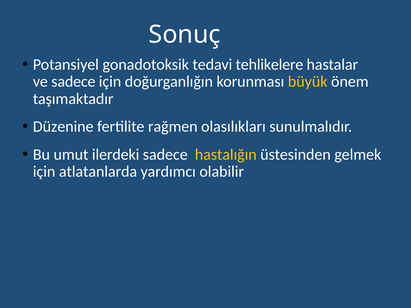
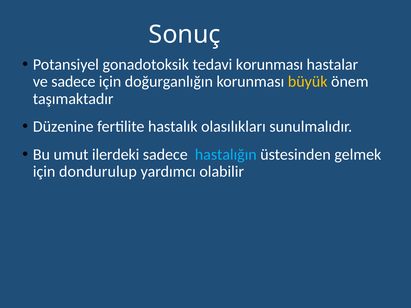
tedavi tehlikelere: tehlikelere -> korunması
rağmen: rağmen -> hastalık
hastalığın colour: yellow -> light blue
atlatanlarda: atlatanlarda -> dondurulup
